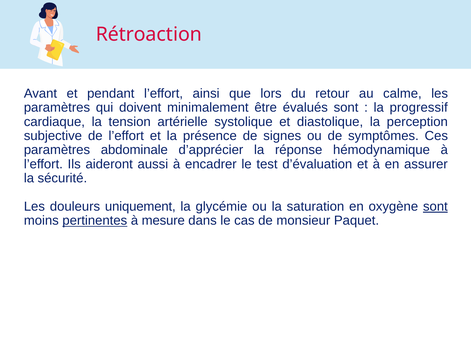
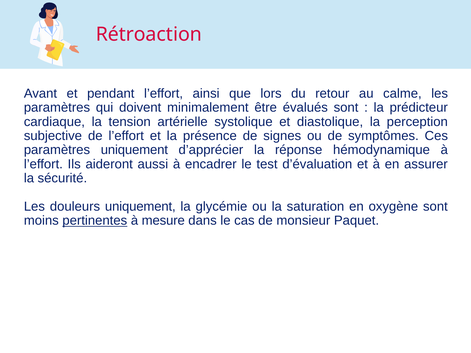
progressif: progressif -> prédicteur
paramètres abdominale: abdominale -> uniquement
sont at (435, 207) underline: present -> none
